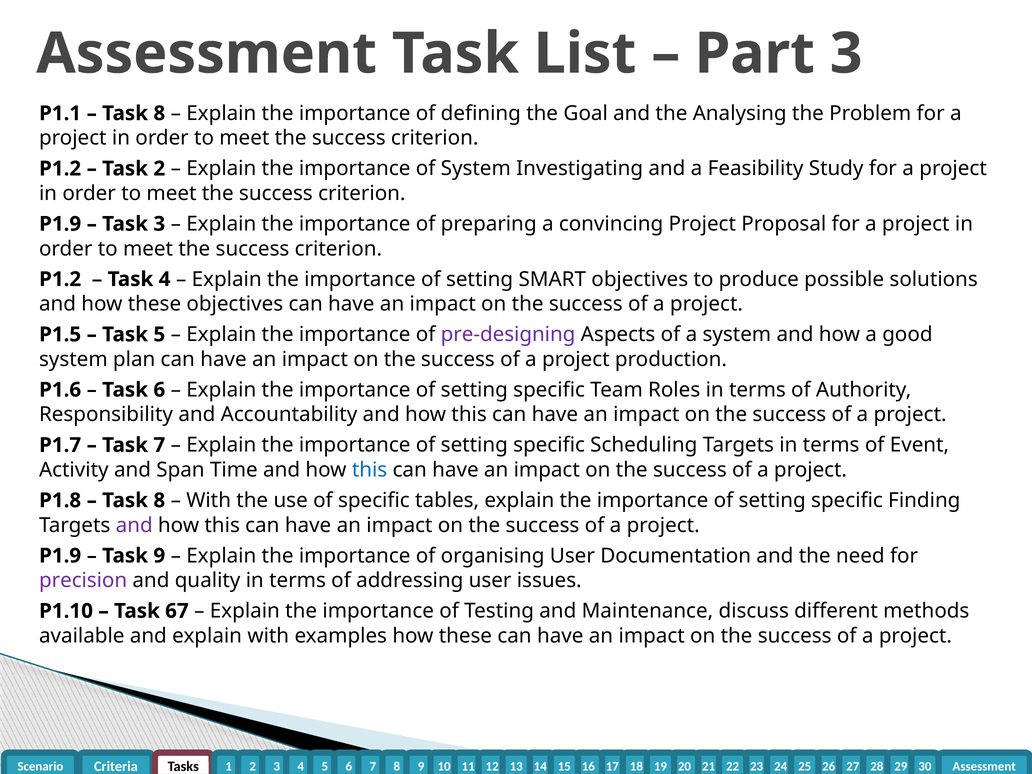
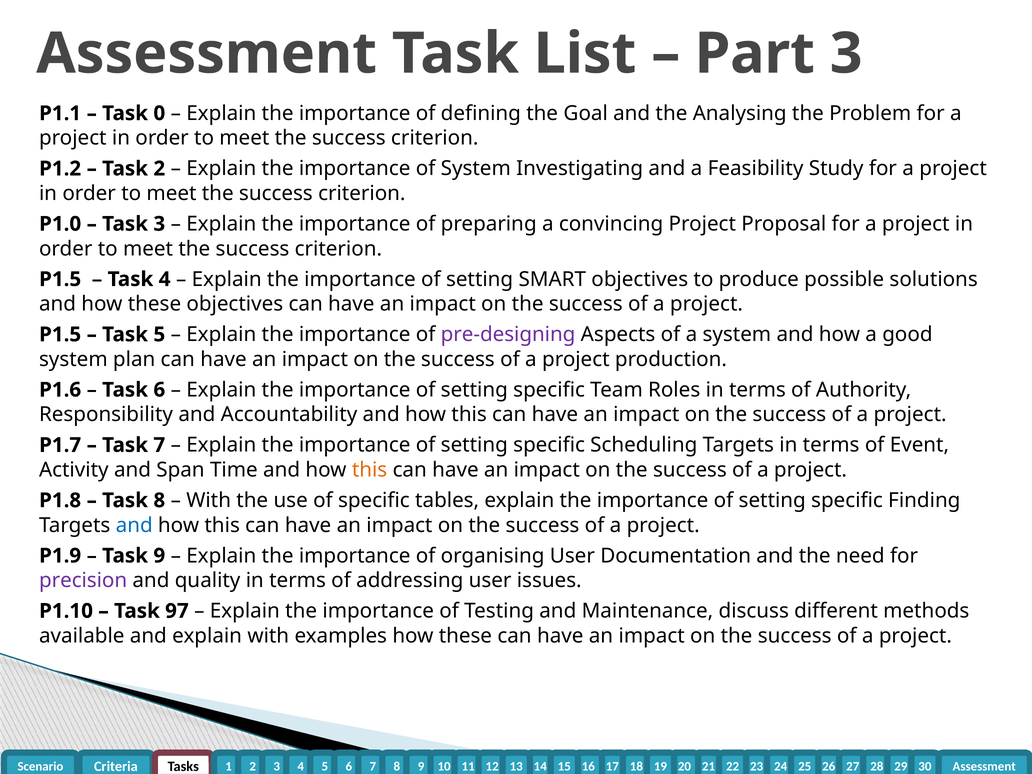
8 at (159, 113): 8 -> 0
P1.9 at (60, 224): P1.9 -> P1.0
P1.2 at (60, 279): P1.2 -> P1.5
this at (370, 470) colour: blue -> orange
and at (134, 525) colour: purple -> blue
67: 67 -> 97
